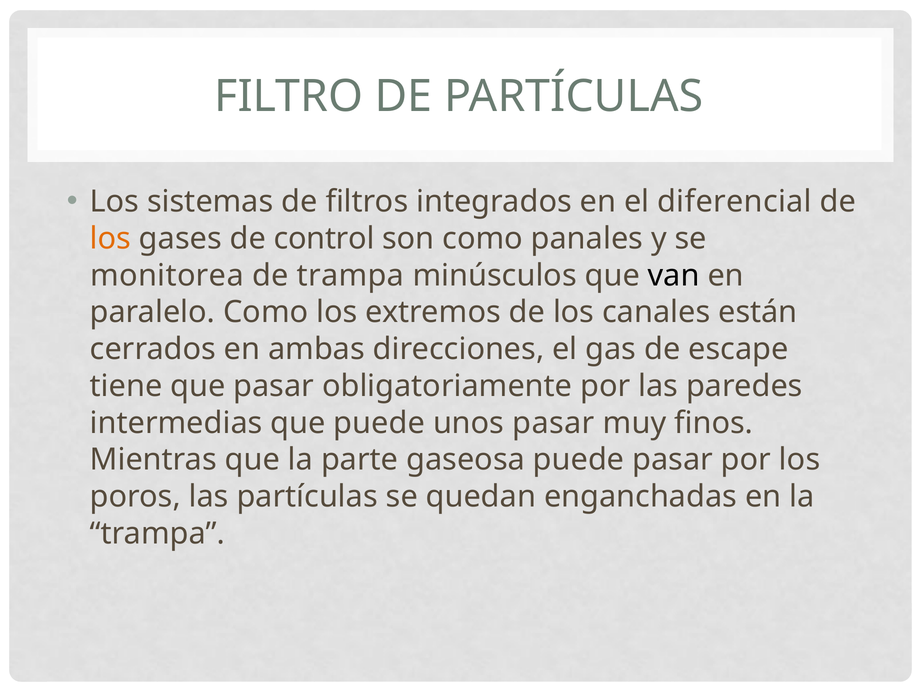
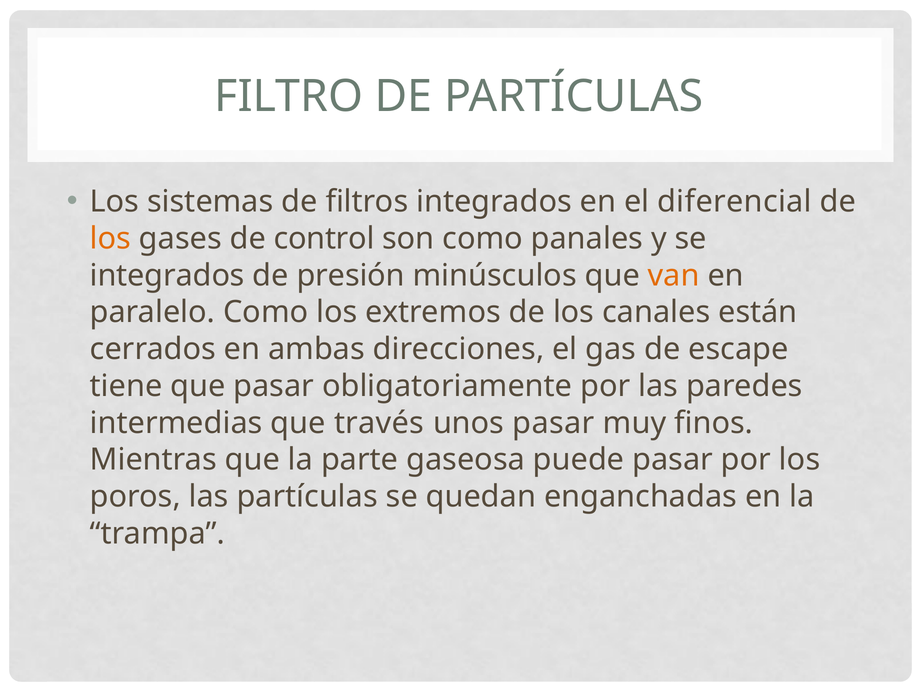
monitorea at (167, 275): monitorea -> integrados
de trampa: trampa -> presión
van colour: black -> orange
que puede: puede -> través
